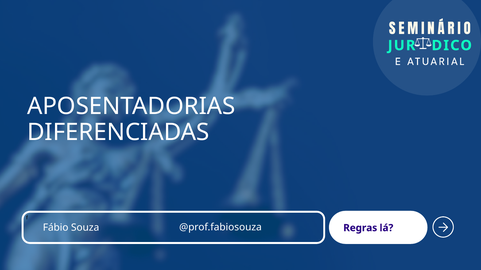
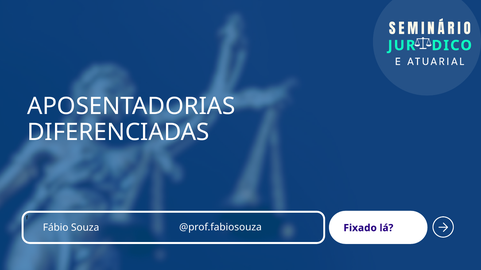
Regras: Regras -> Fixado
